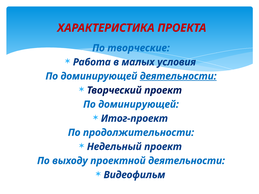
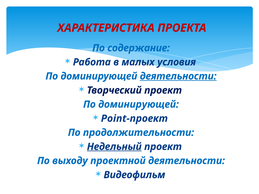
творческие: творческие -> содержание
Итог-проект: Итог-проект -> Point-проект
Недельный underline: none -> present
